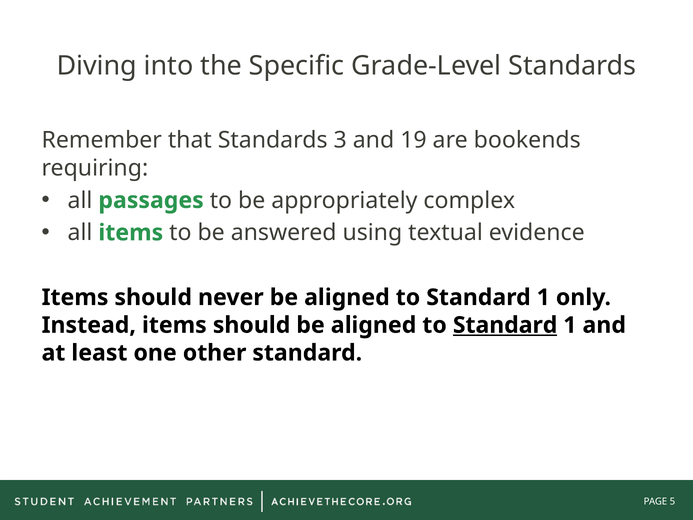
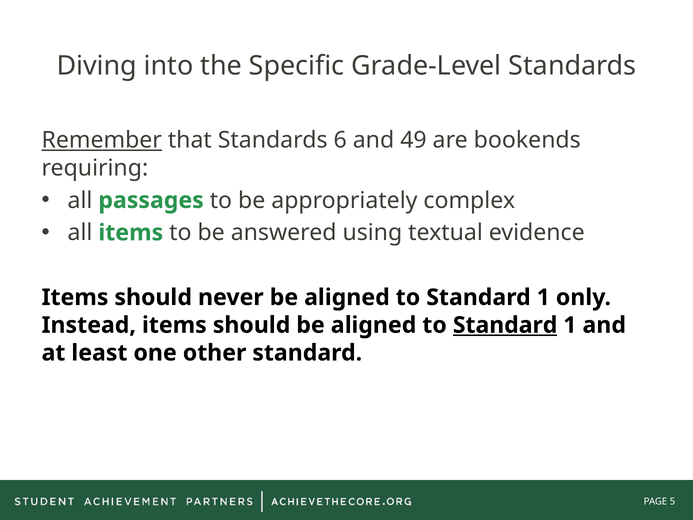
Remember underline: none -> present
3: 3 -> 6
19: 19 -> 49
